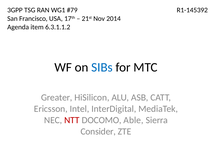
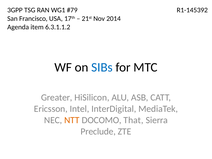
NTT colour: red -> orange
Able: Able -> That
Consider: Consider -> Preclude
